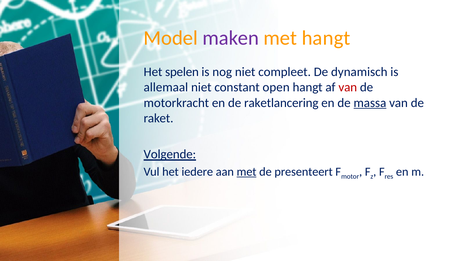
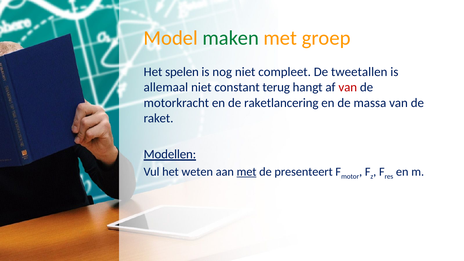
maken colour: purple -> green
met hangt: hangt -> groep
dynamisch: dynamisch -> tweetallen
open: open -> terug
massa underline: present -> none
Volgende: Volgende -> Modellen
iedere: iedere -> weten
